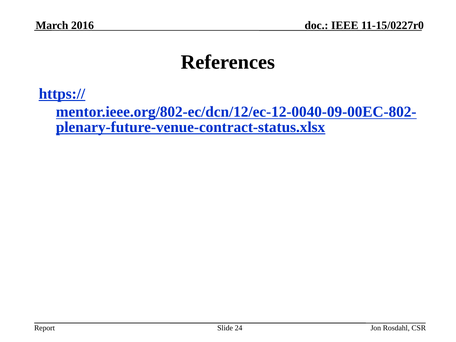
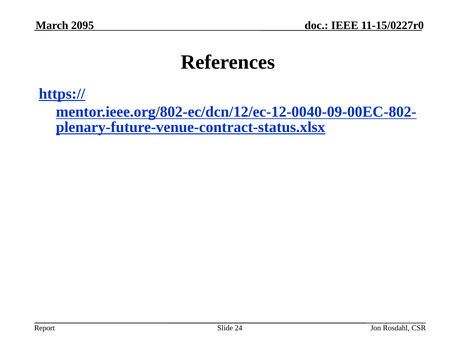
2016: 2016 -> 2095
